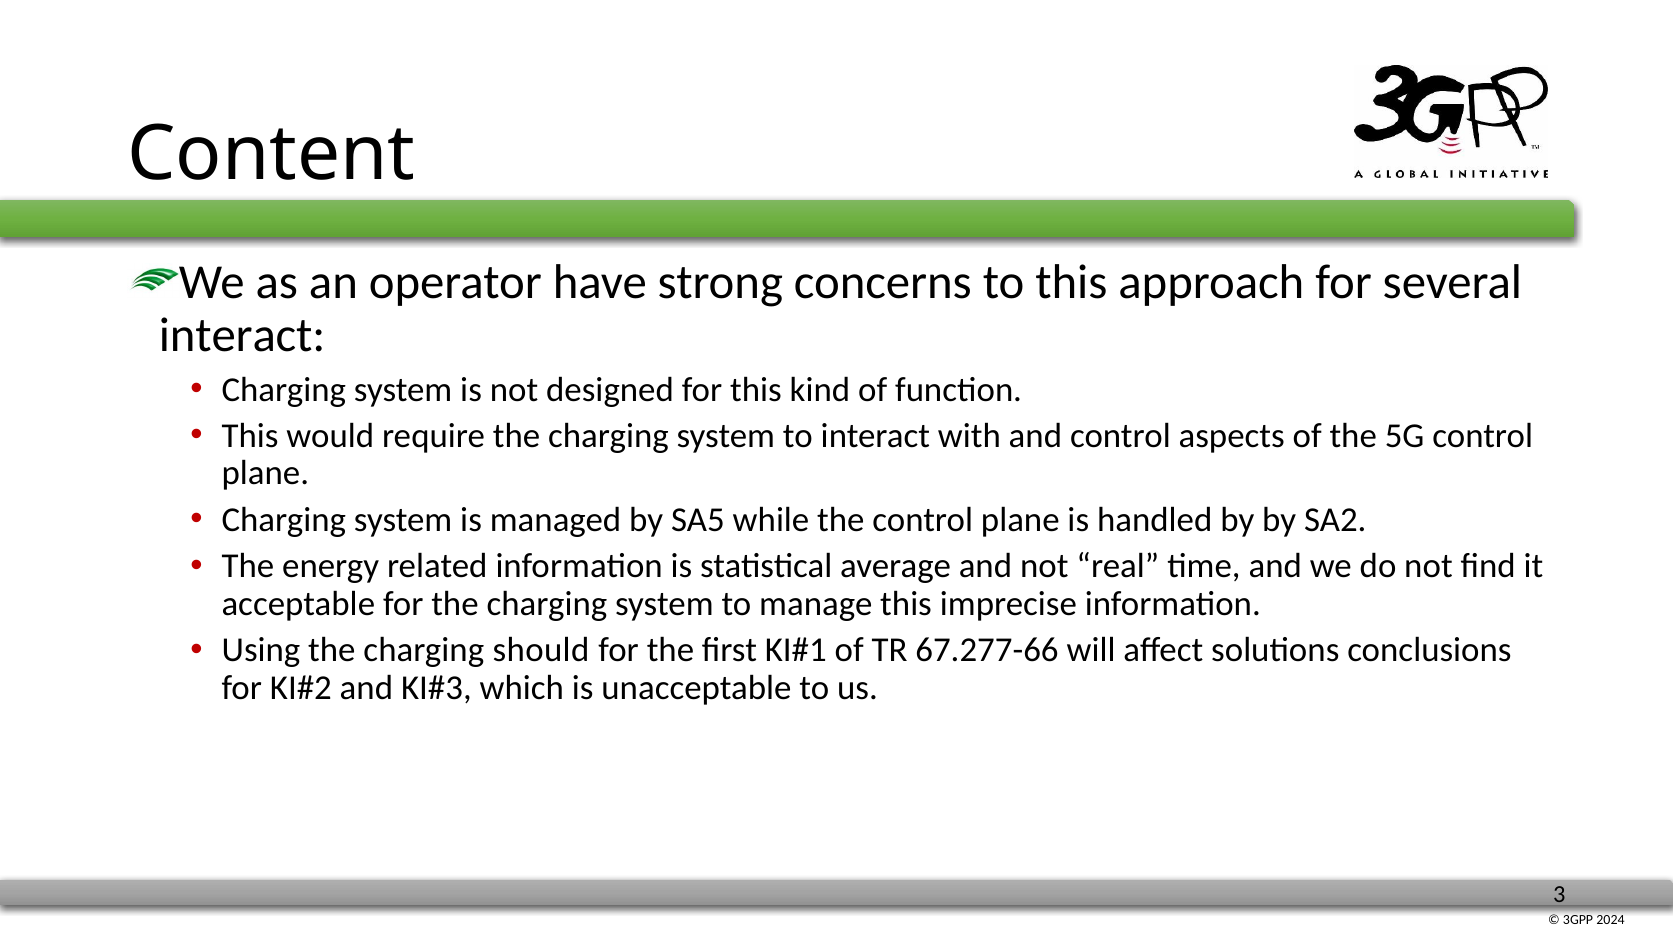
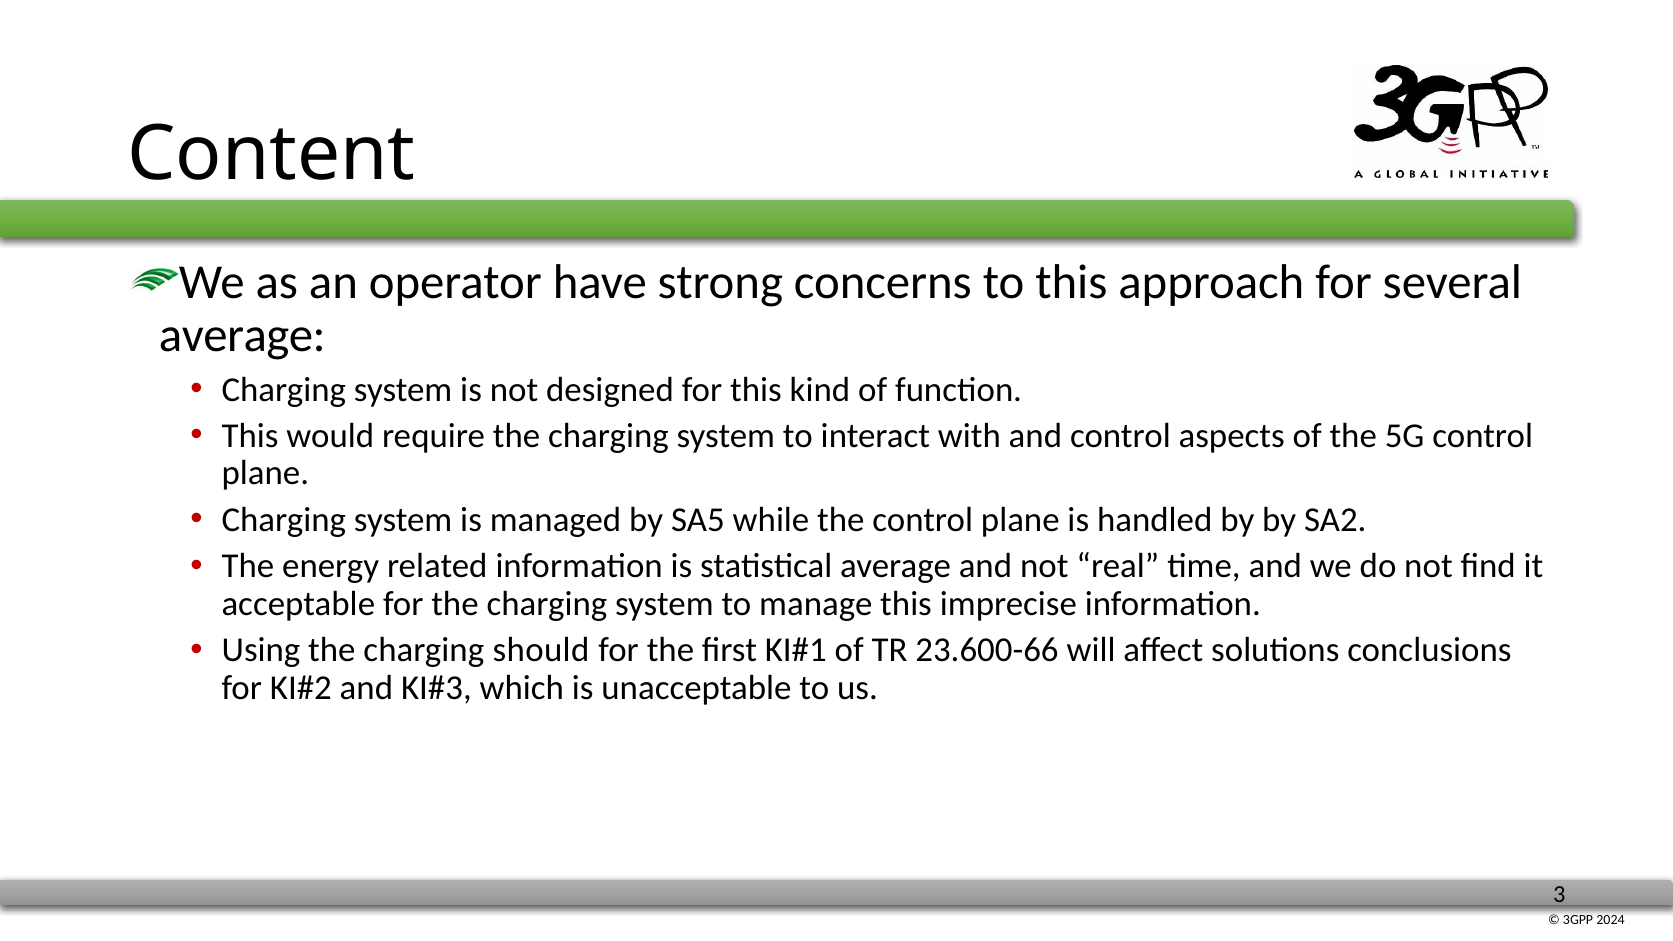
interact at (242, 336): interact -> average
67.277-66: 67.277-66 -> 23.600-66
